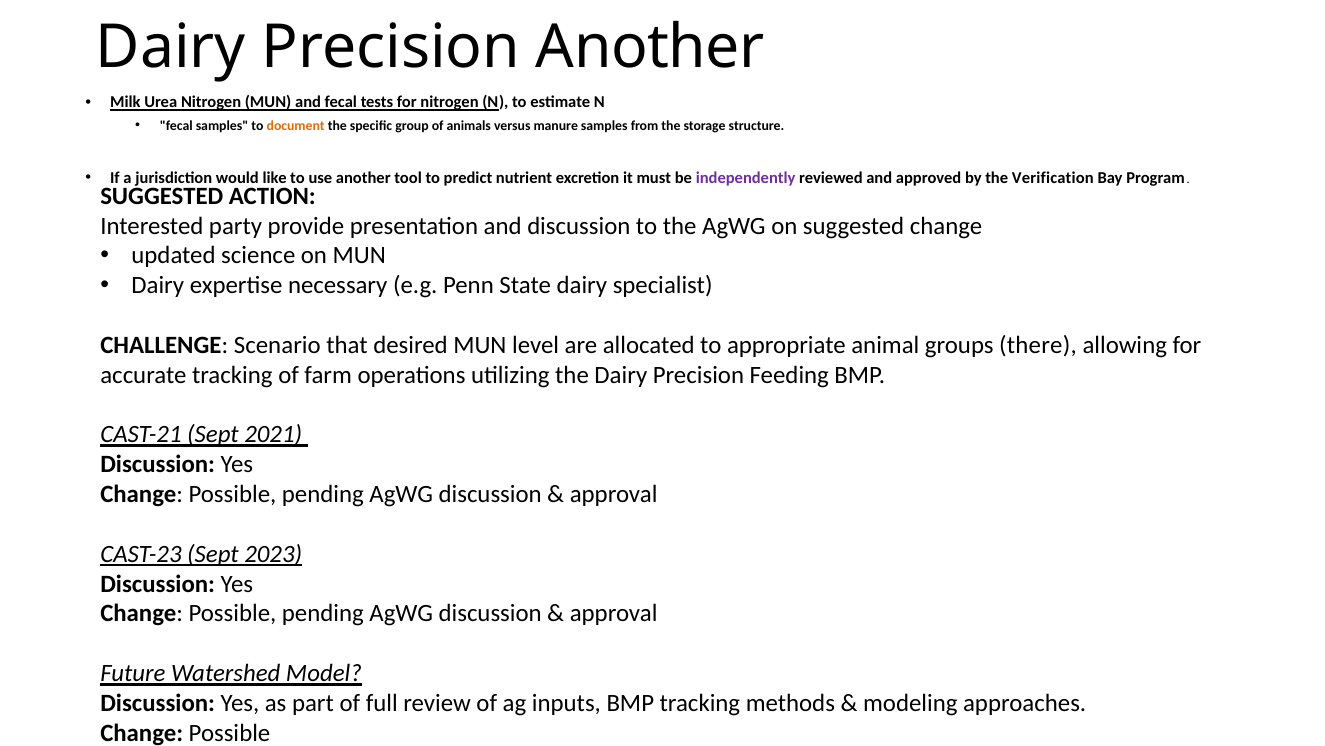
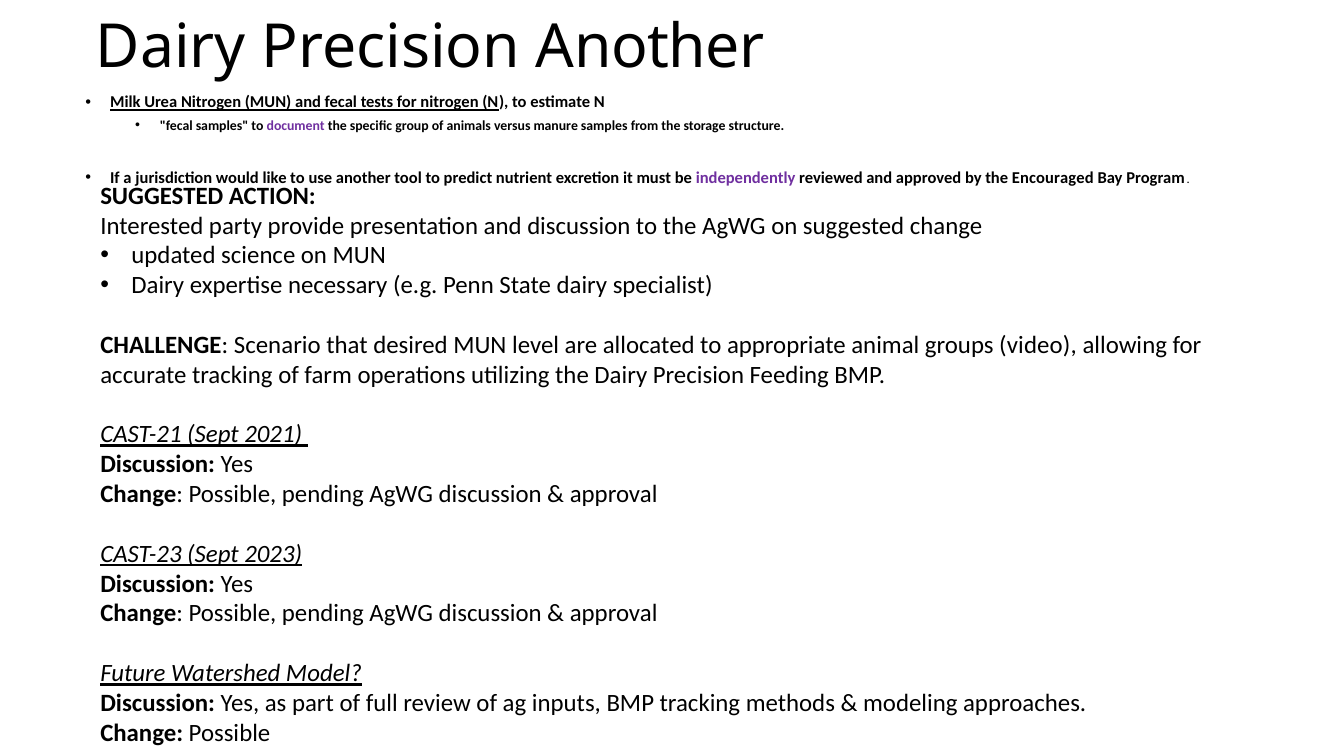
document colour: orange -> purple
Verification: Verification -> Encouraged
there: there -> video
